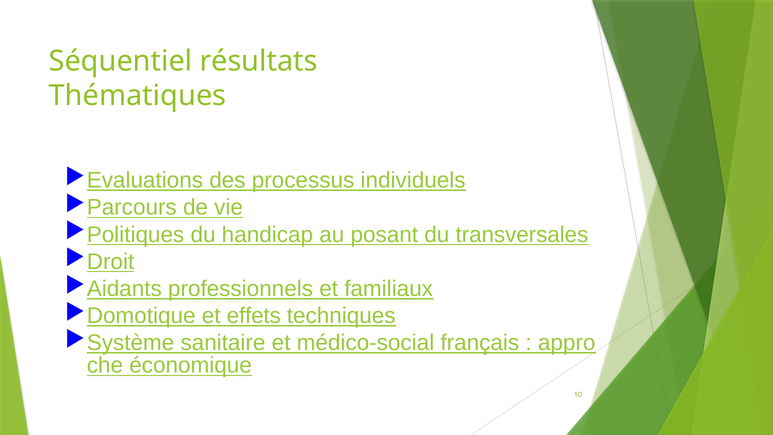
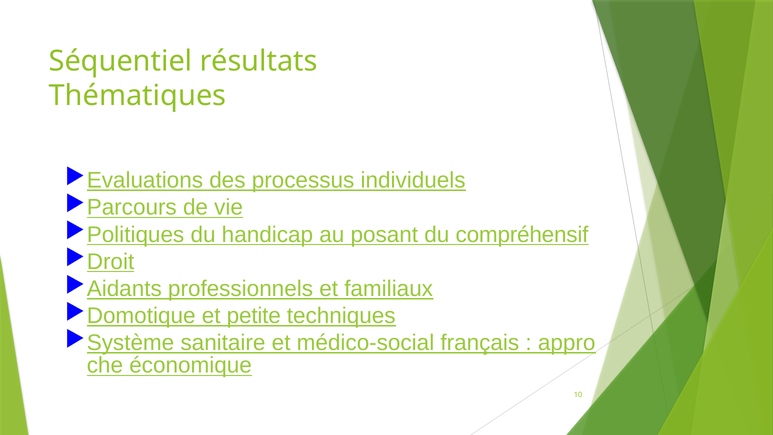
transversales: transversales -> compréhensif
effets: effets -> petite
